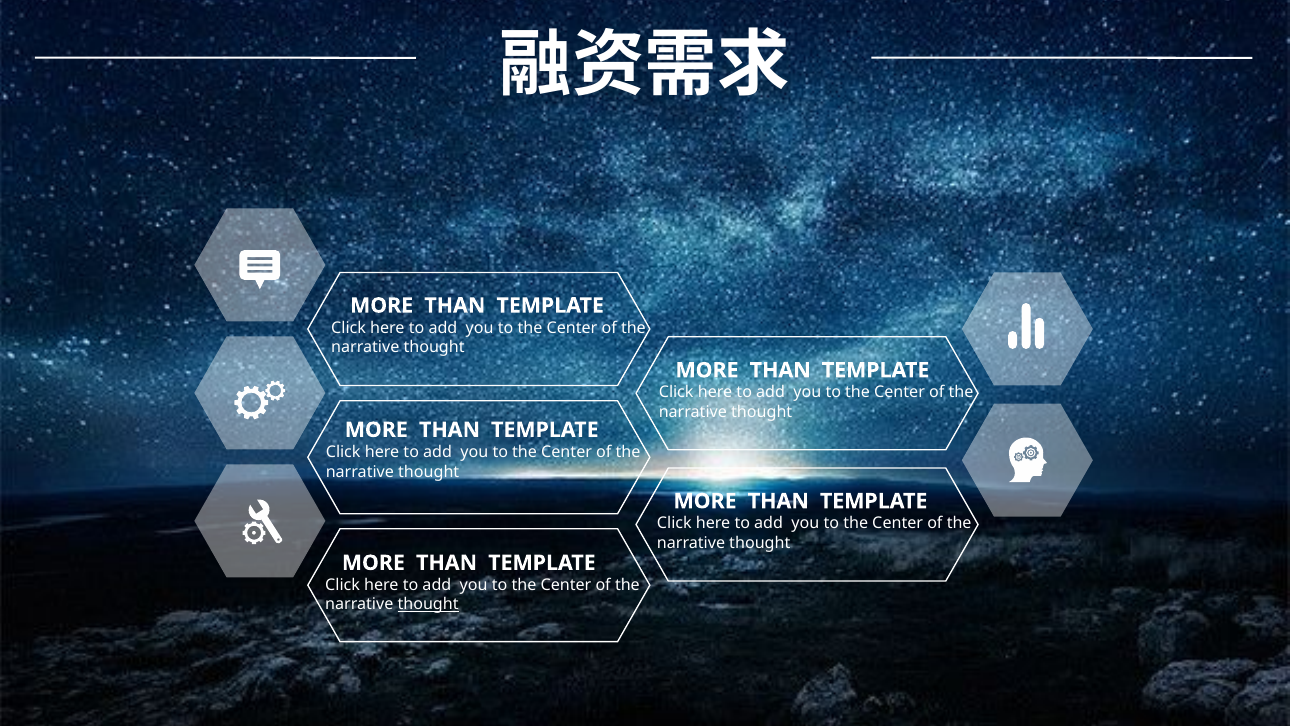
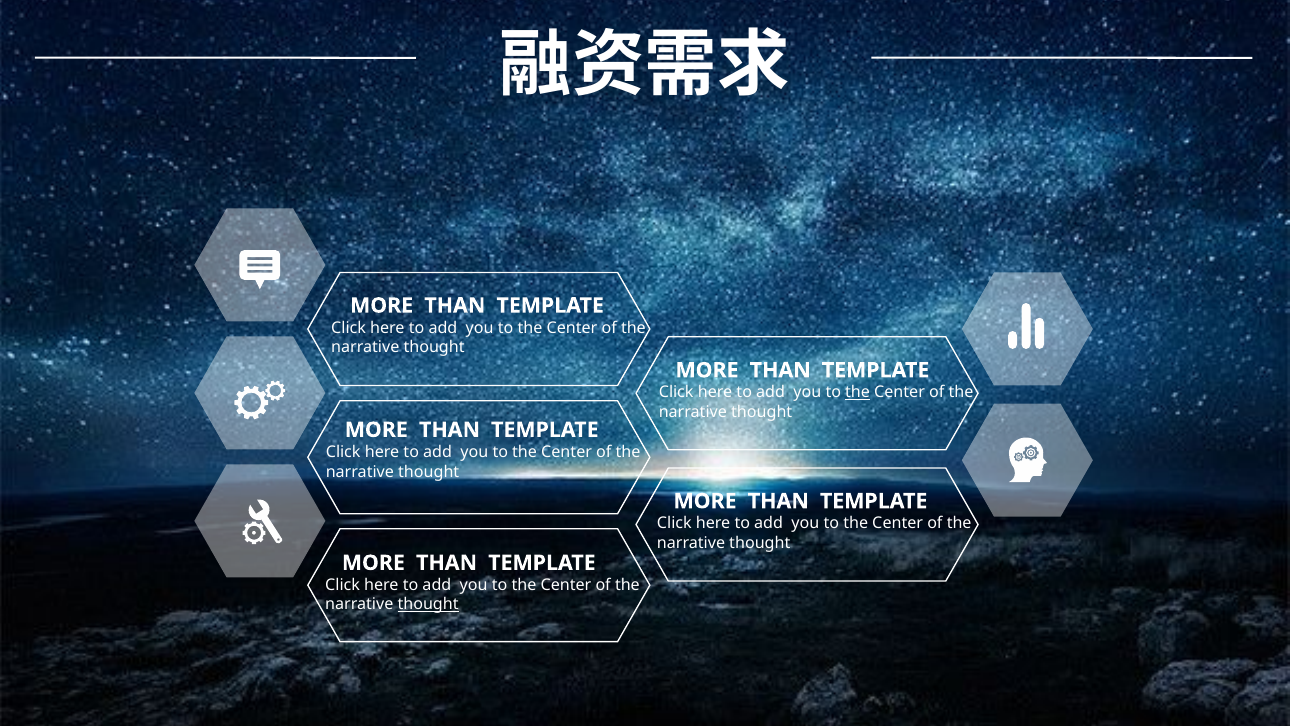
the at (858, 392) underline: none -> present
